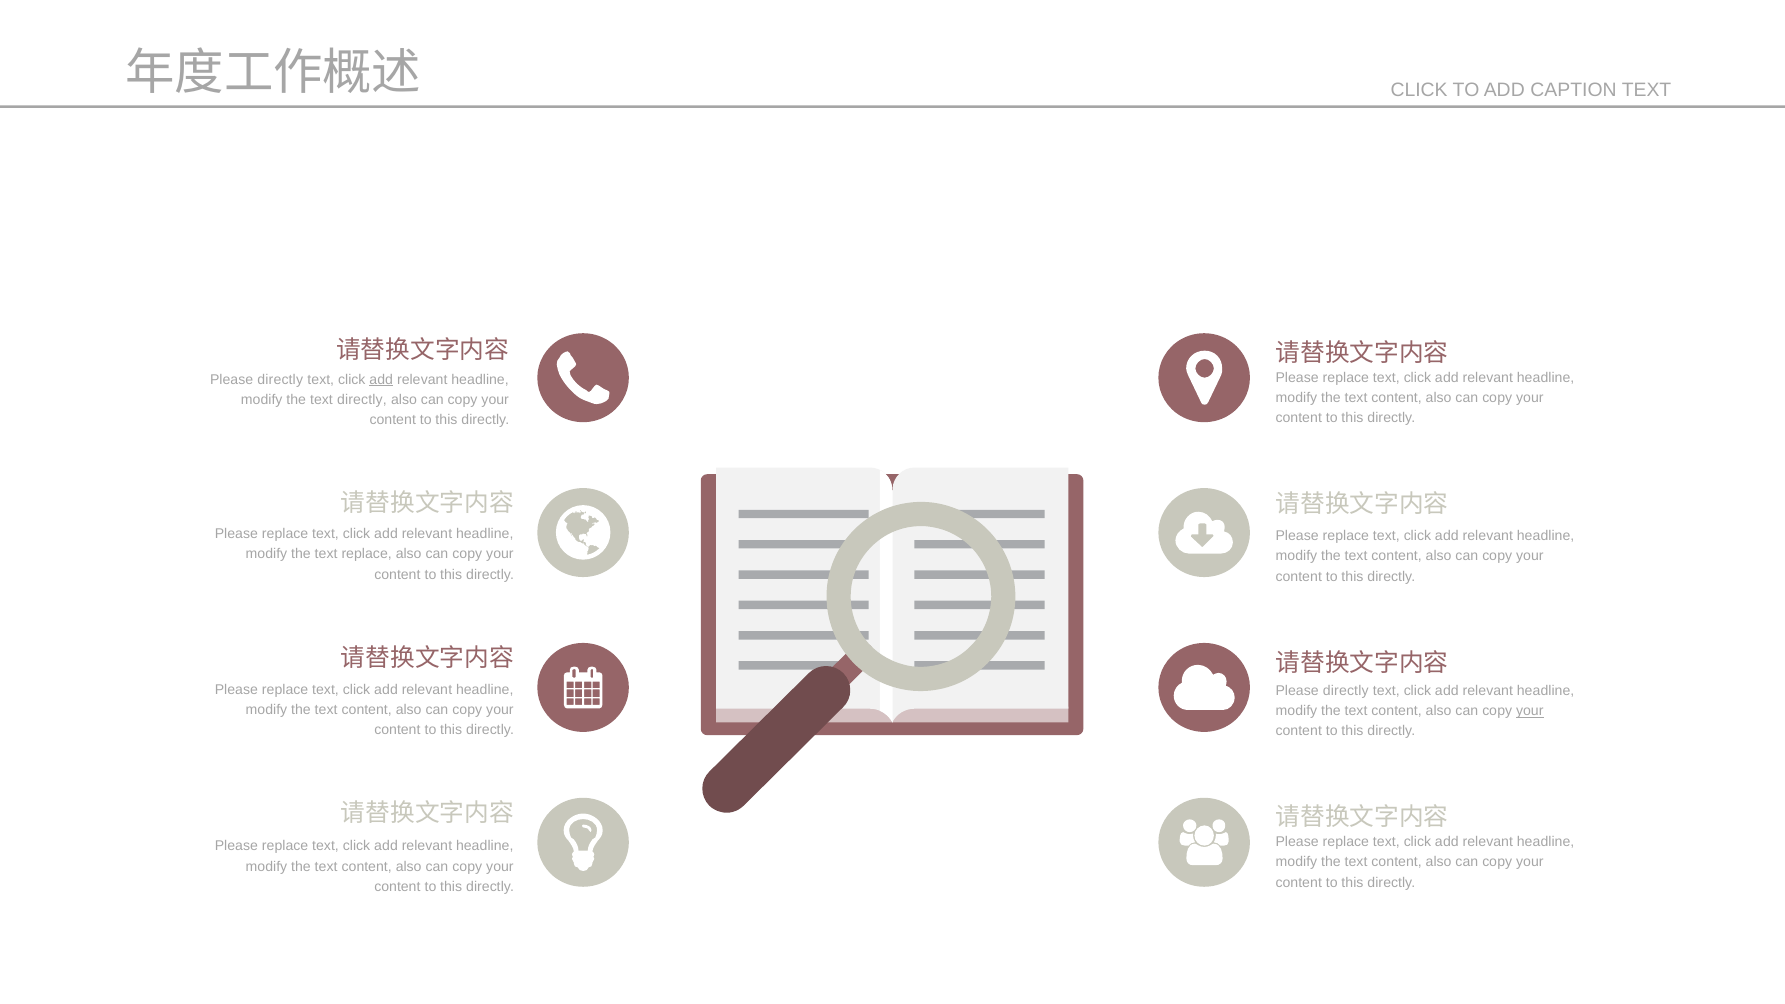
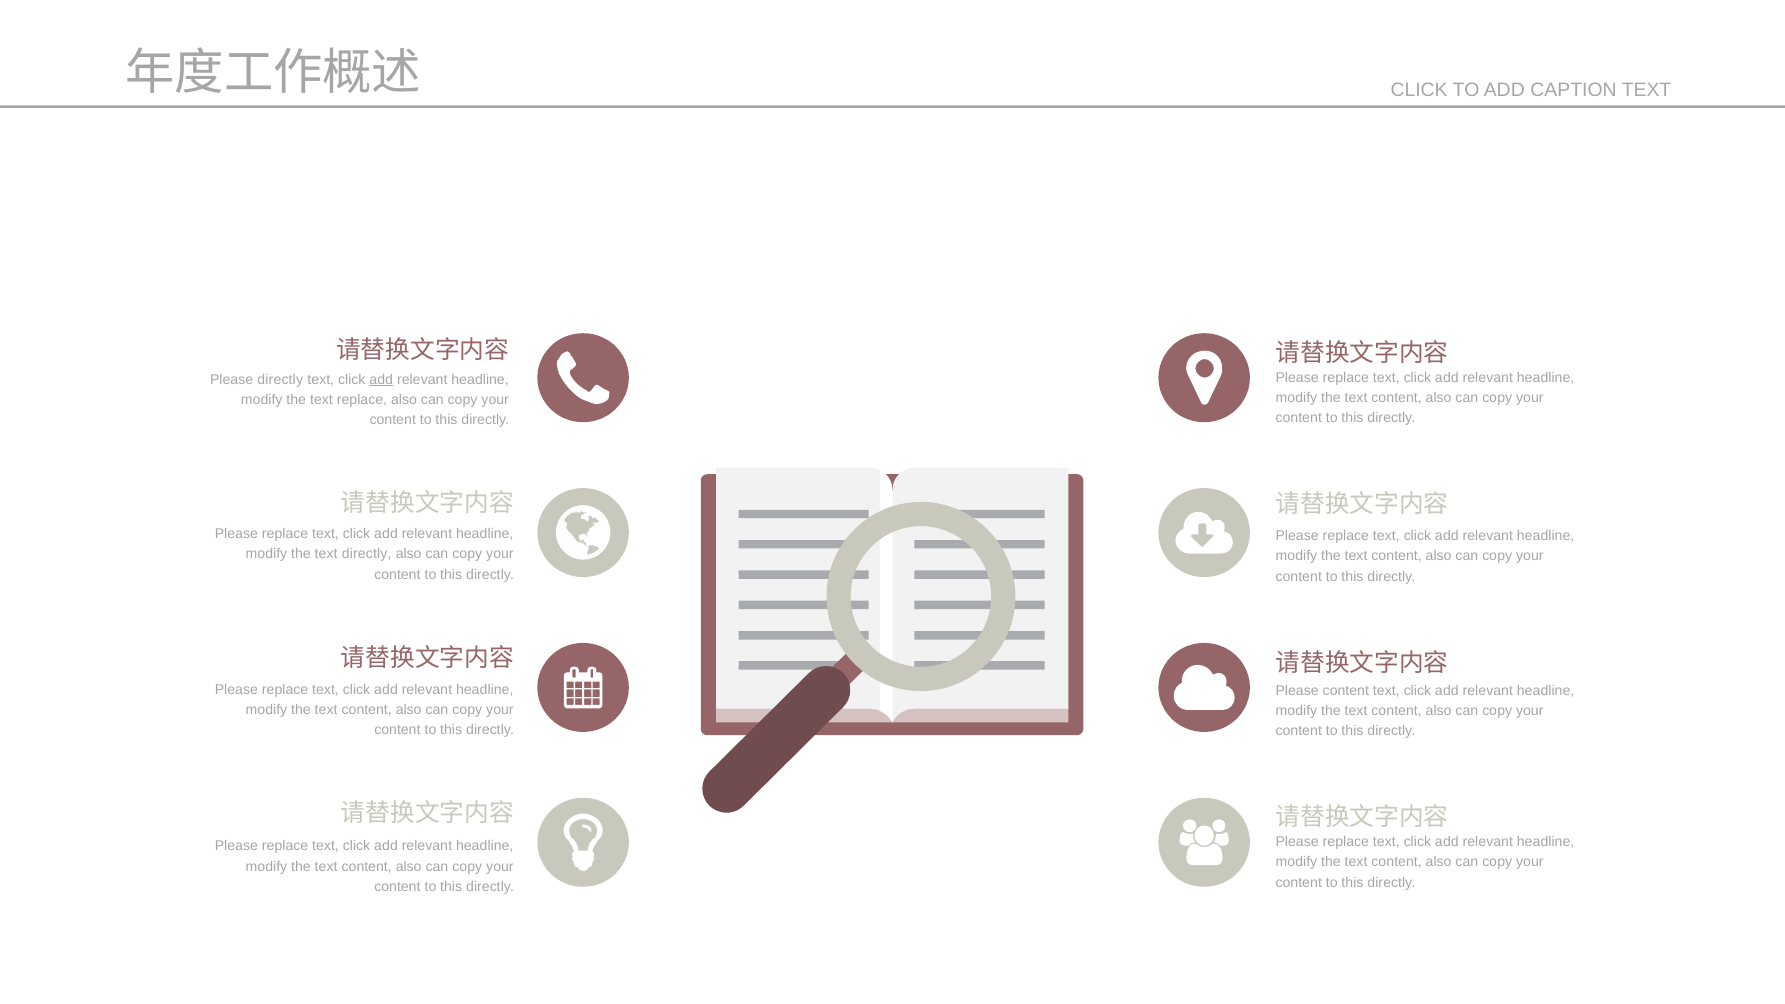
text directly: directly -> replace
text replace: replace -> directly
directly at (1346, 691): directly -> content
your at (1530, 711) underline: present -> none
